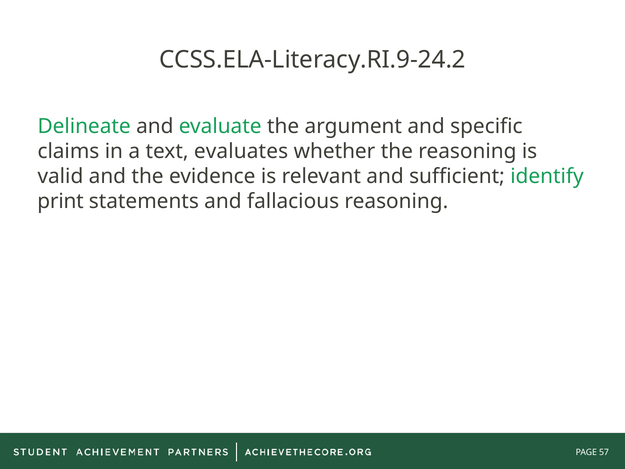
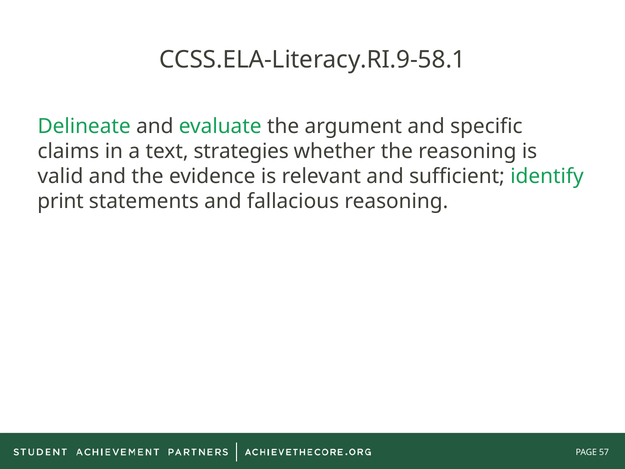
CCSS.ELA-Literacy.RI.9-24.2: CCSS.ELA-Literacy.RI.9-24.2 -> CCSS.ELA-Literacy.RI.9-58.1
evaluates: evaluates -> strategies
